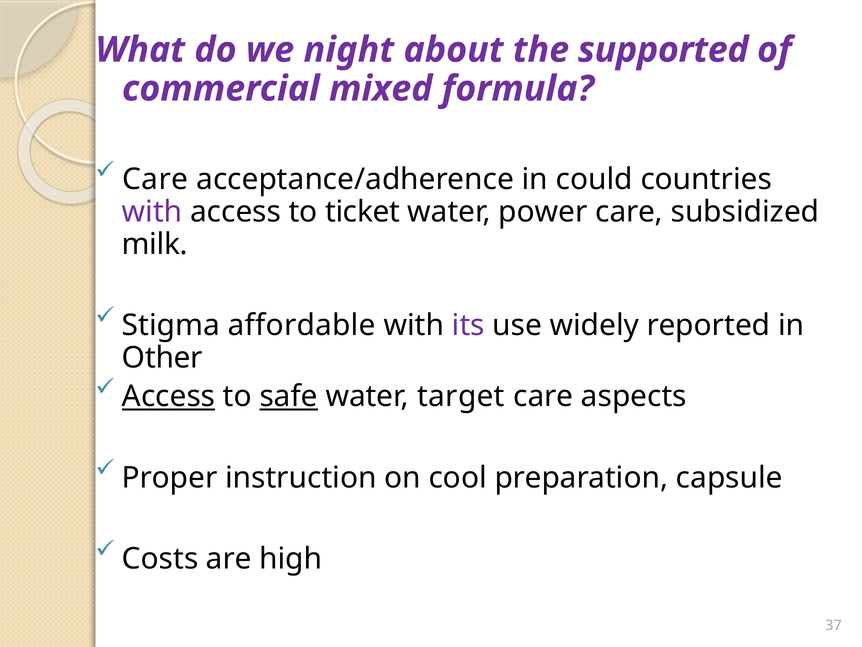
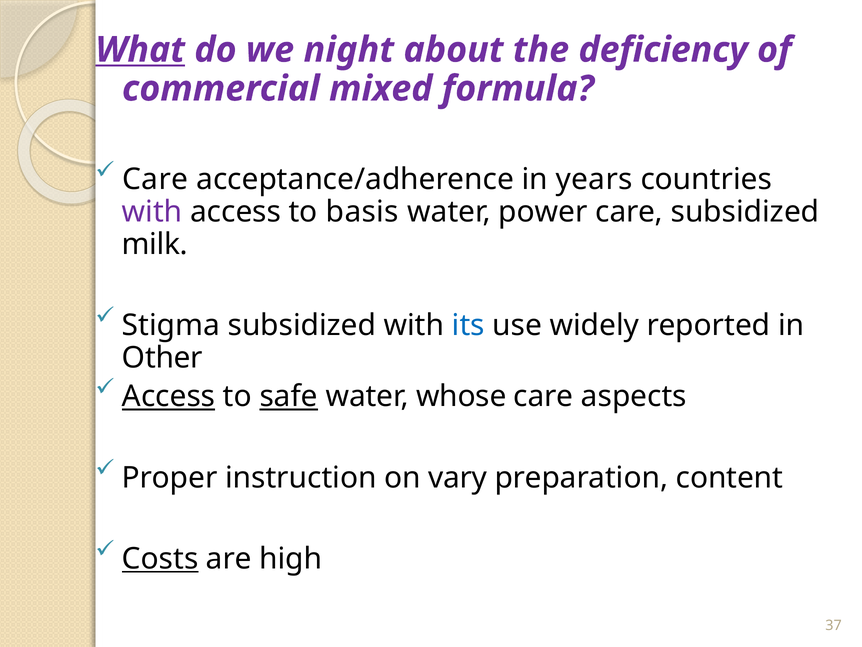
What underline: none -> present
supported: supported -> deficiency
could: could -> years
ticket: ticket -> basis
Stigma affordable: affordable -> subsidized
its colour: purple -> blue
target: target -> whose
cool: cool -> vary
capsule: capsule -> content
Costs underline: none -> present
